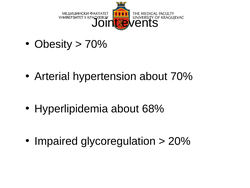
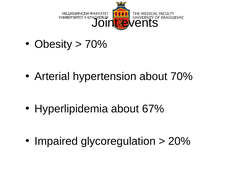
68%: 68% -> 67%
